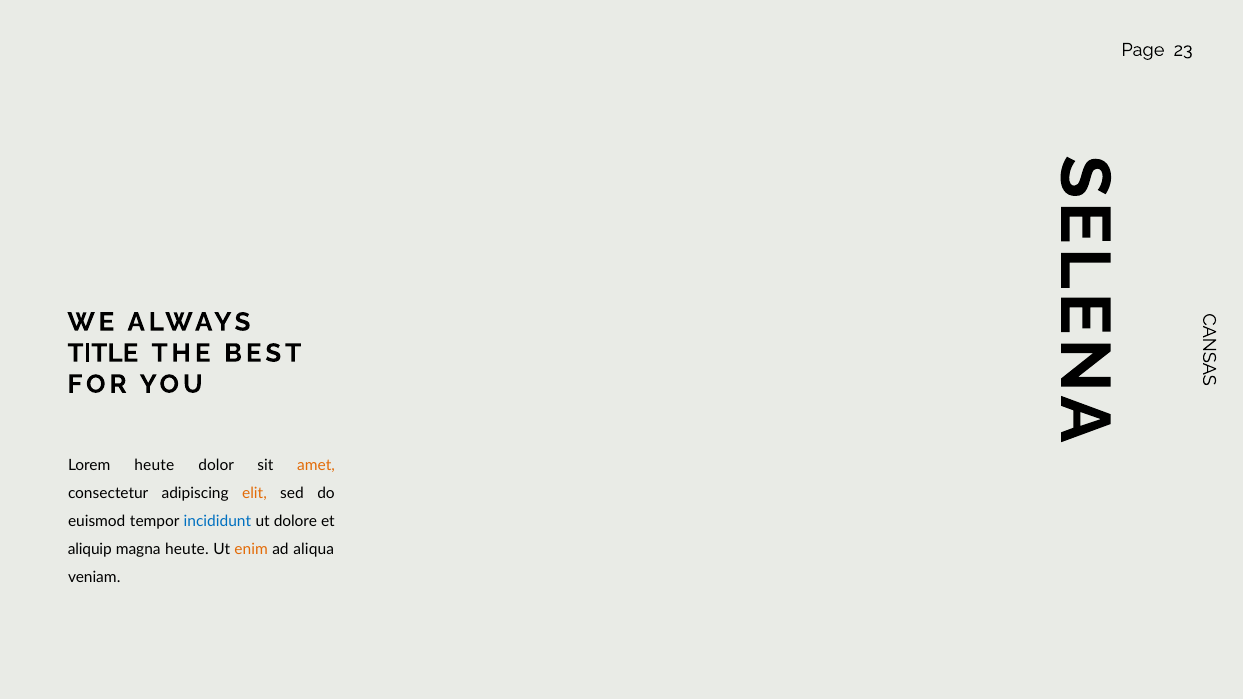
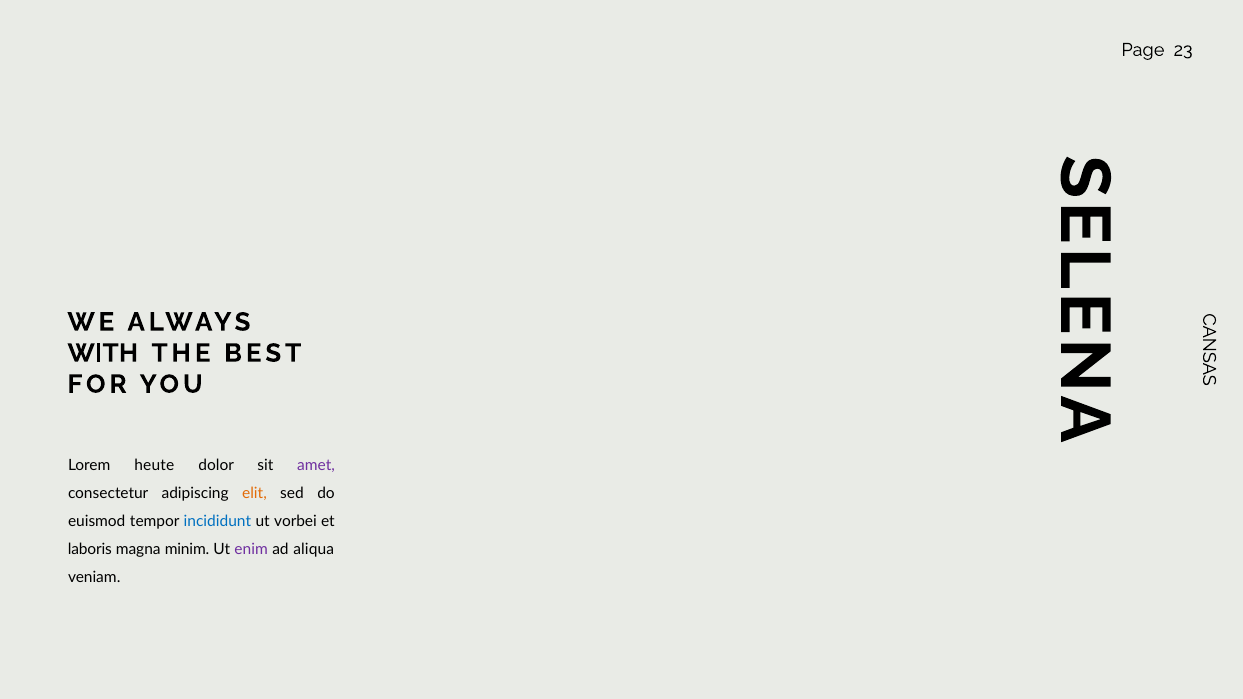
TITLE: TITLE -> WITH
amet colour: orange -> purple
dolore: dolore -> vorbei
aliquip: aliquip -> laboris
magna heute: heute -> minim
enim colour: orange -> purple
